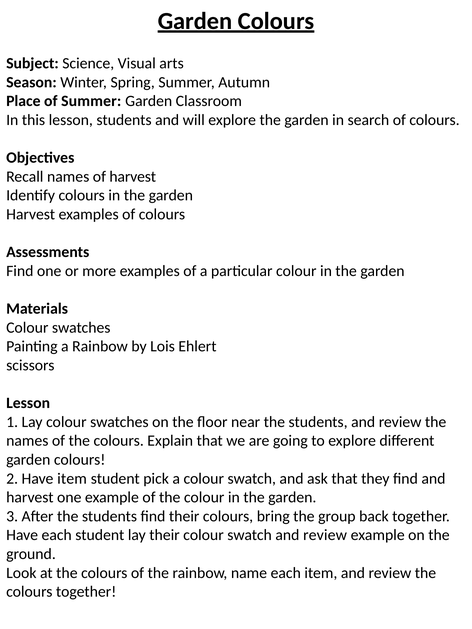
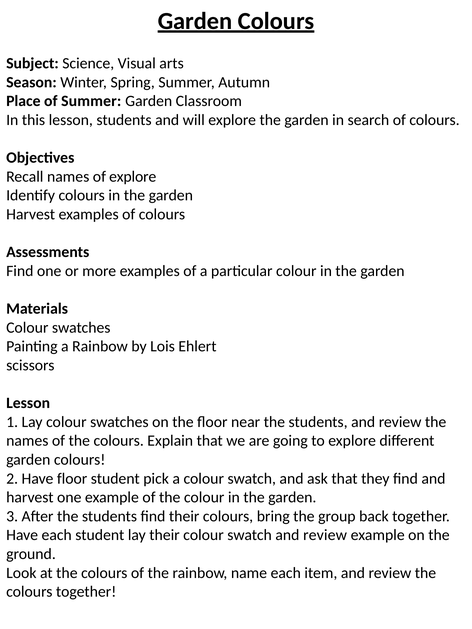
of harvest: harvest -> explore
Have item: item -> floor
